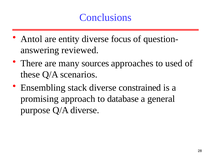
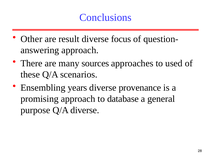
Antol: Antol -> Other
entity: entity -> result
reviewed at (80, 50): reviewed -> approach
stack: stack -> years
constrained: constrained -> provenance
